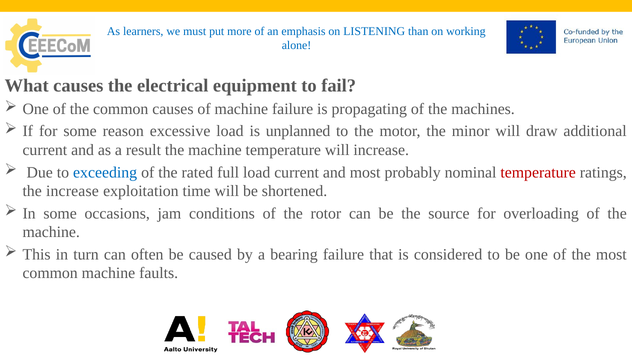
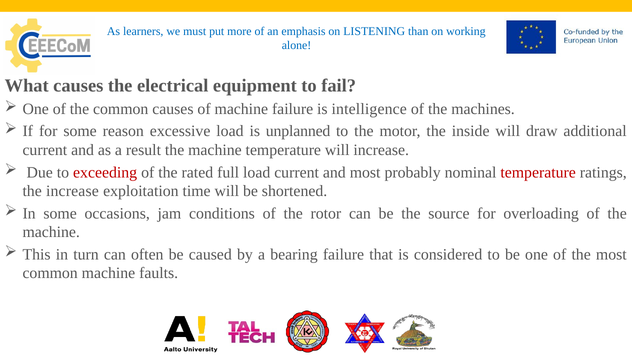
propagating: propagating -> intelligence
minor: minor -> inside
exceeding colour: blue -> red
